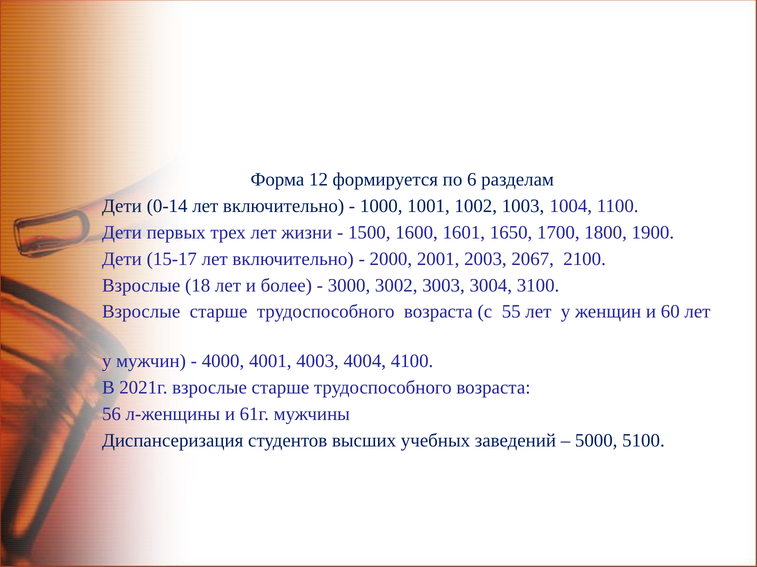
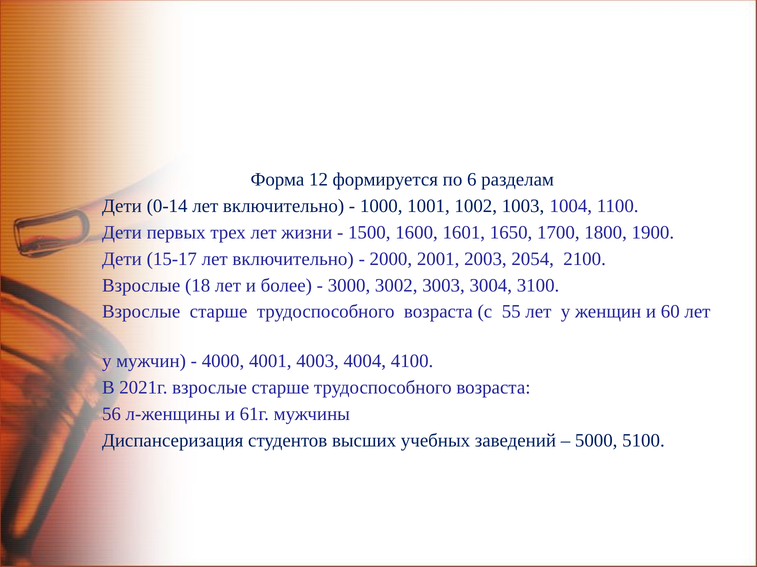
2067: 2067 -> 2054
